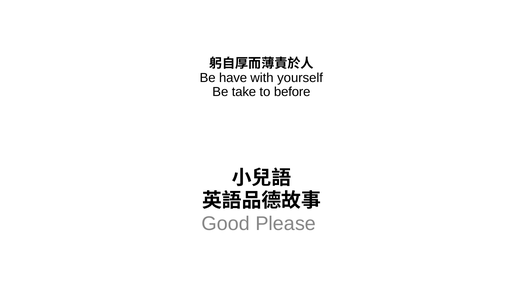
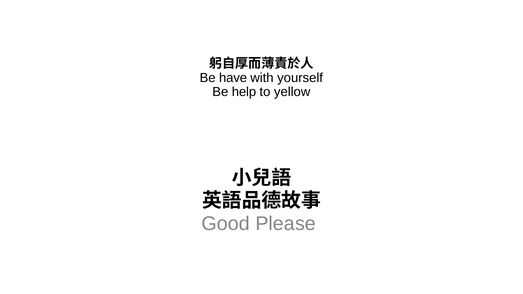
take: take -> help
before: before -> yellow
